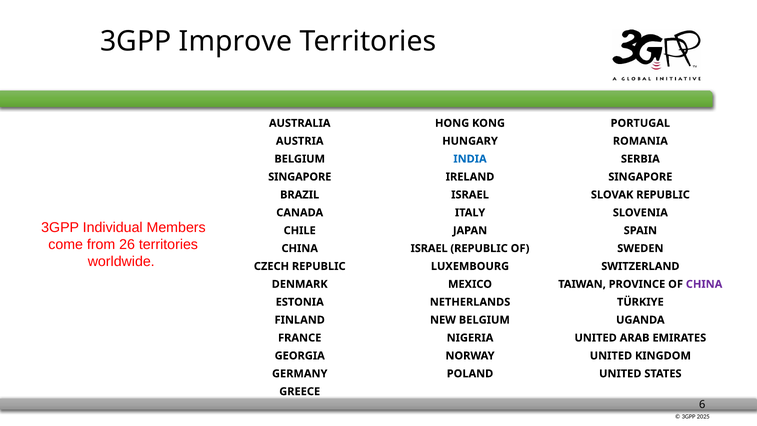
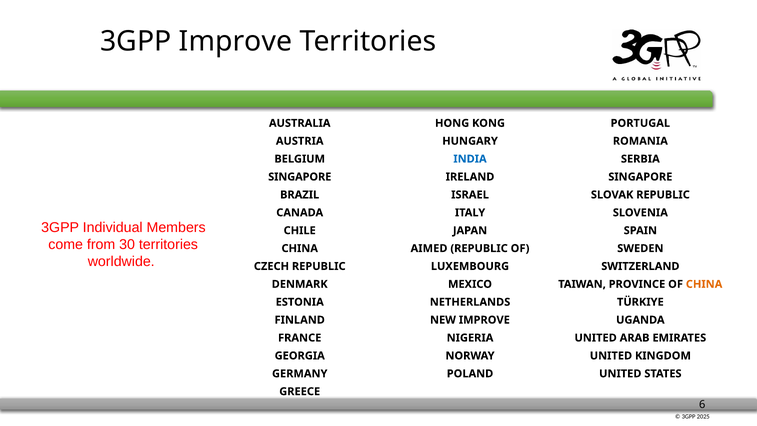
26: 26 -> 30
CHINA ISRAEL: ISRAEL -> AIMED
CHINA at (704, 284) colour: purple -> orange
NEW BELGIUM: BELGIUM -> IMPROVE
